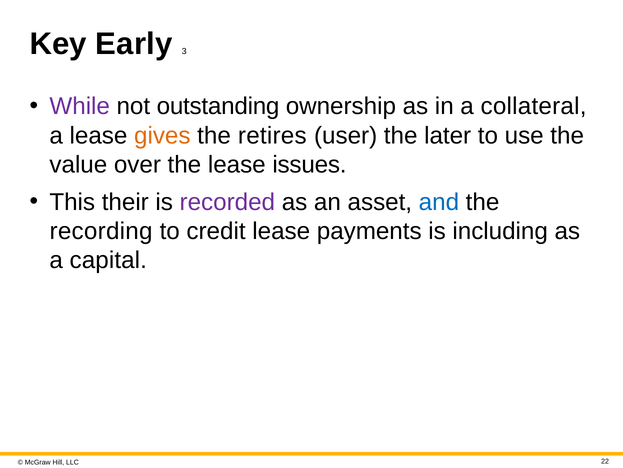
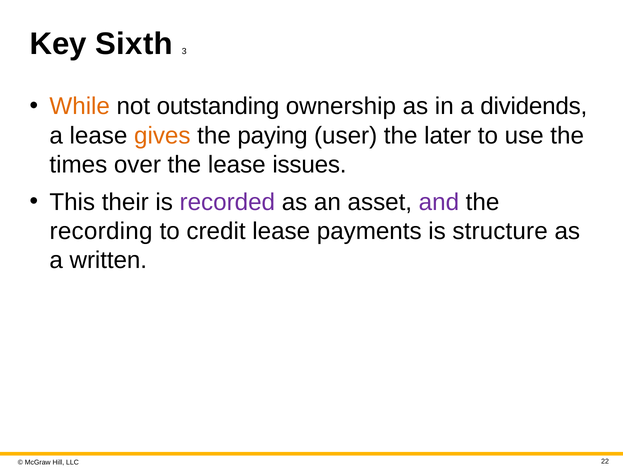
Early: Early -> Sixth
While colour: purple -> orange
collateral: collateral -> dividends
retires: retires -> paying
value: value -> times
and colour: blue -> purple
including: including -> structure
capital: capital -> written
